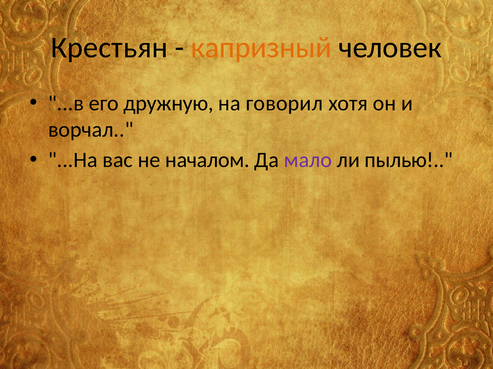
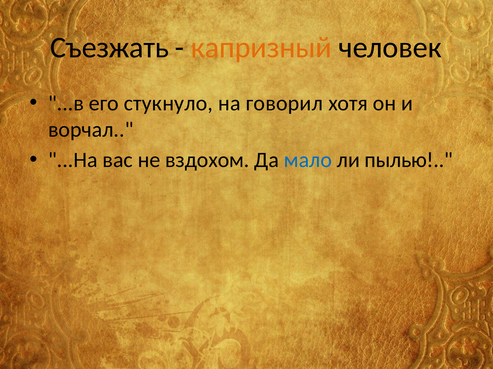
Крестьян: Крестьян -> Съезжать
дружную: дружную -> стукнуло
началом: началом -> вздохом
мало colour: purple -> blue
